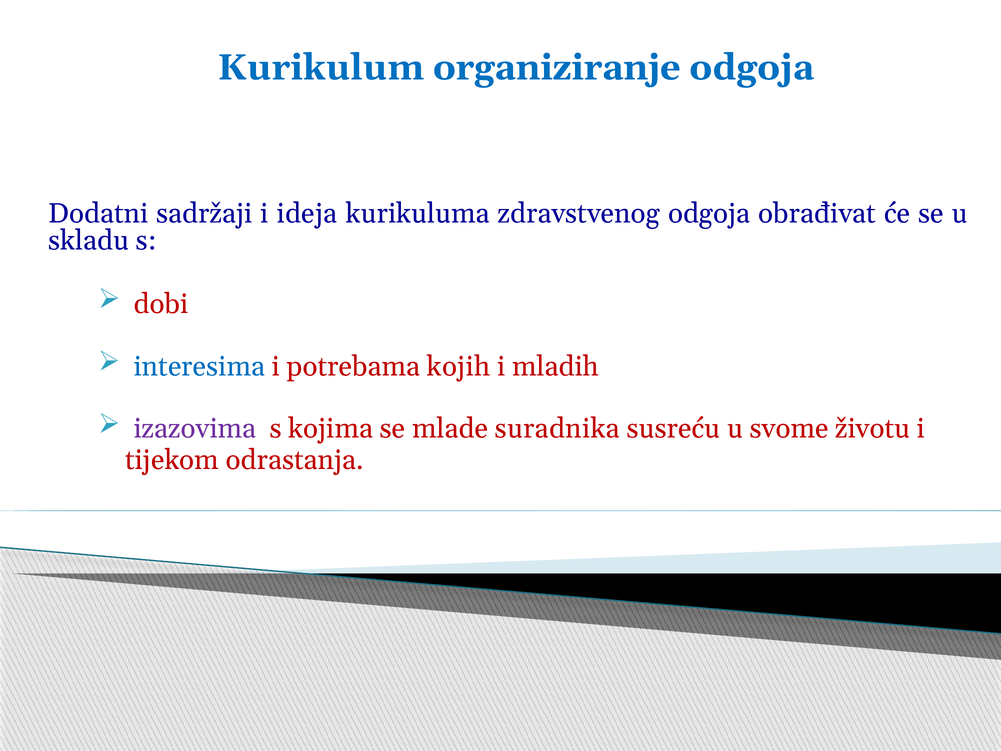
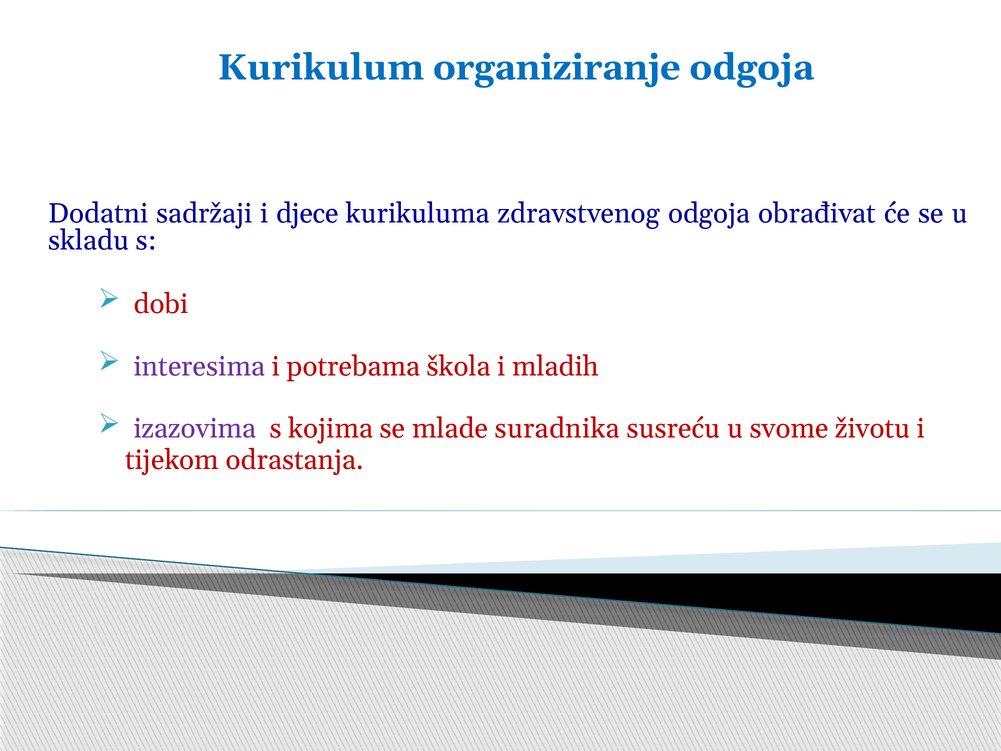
ideja: ideja -> djece
interesima colour: blue -> purple
kojih: kojih -> škola
